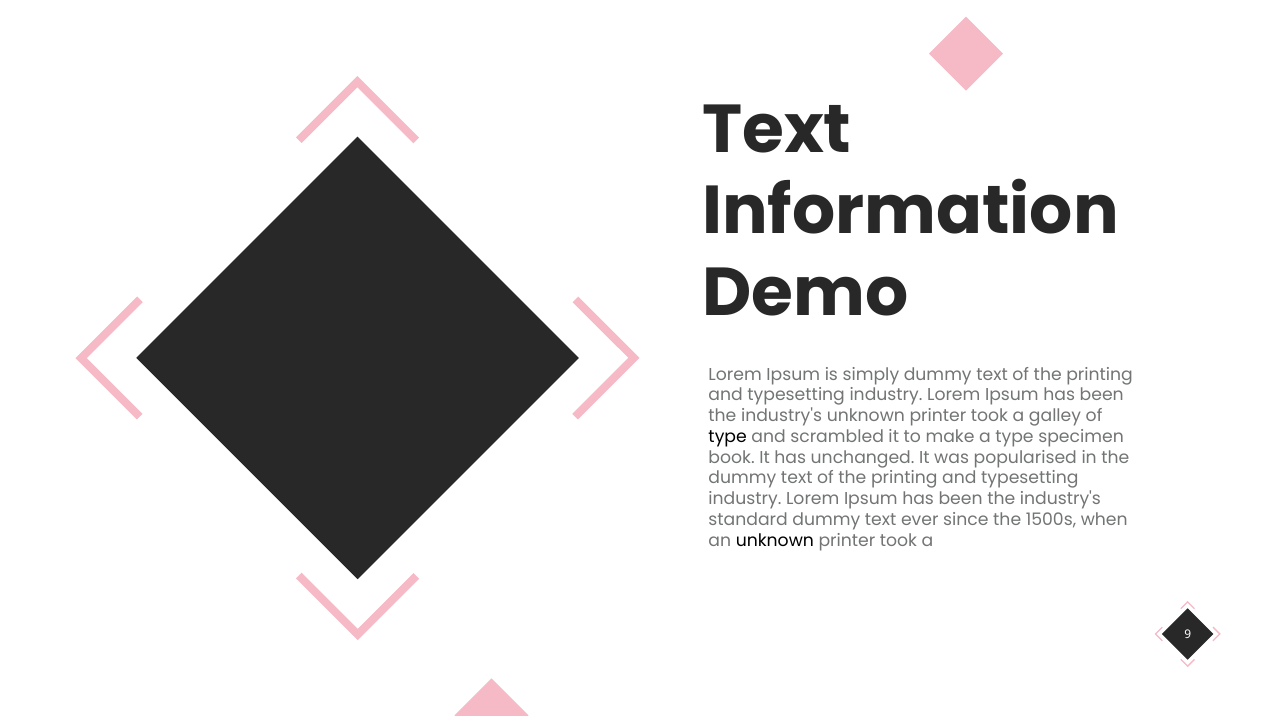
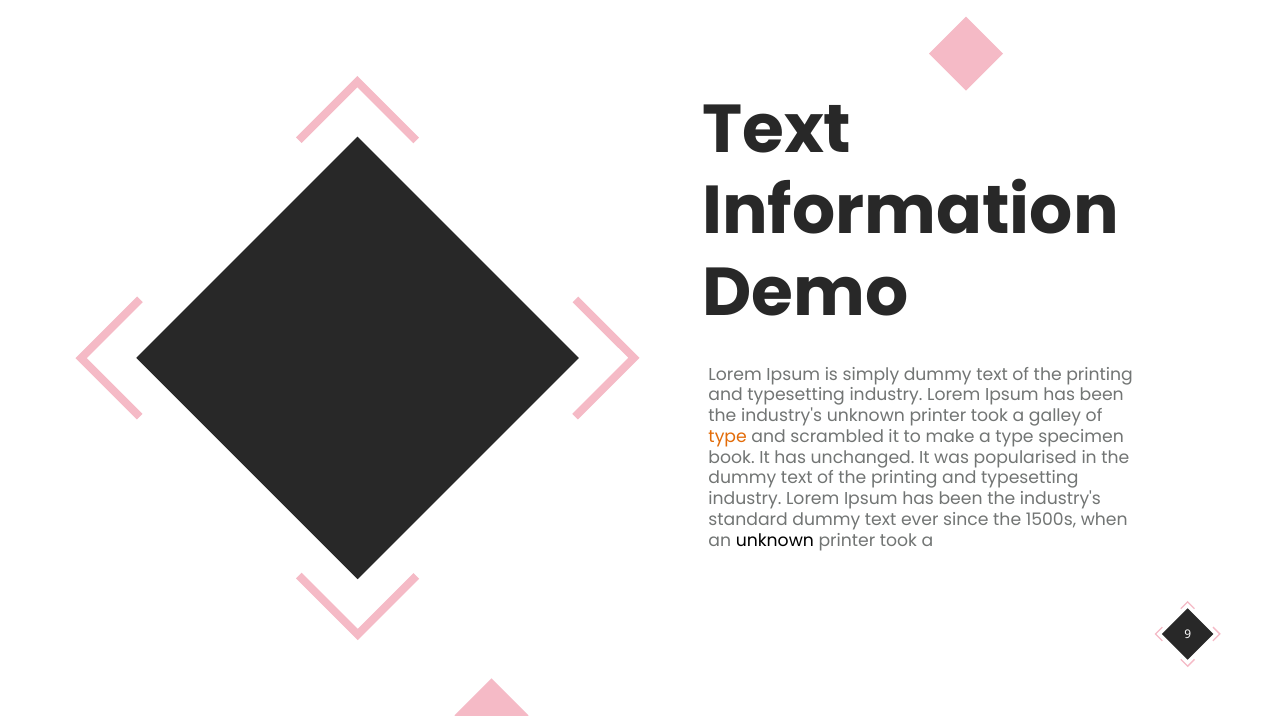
type at (728, 437) colour: black -> orange
